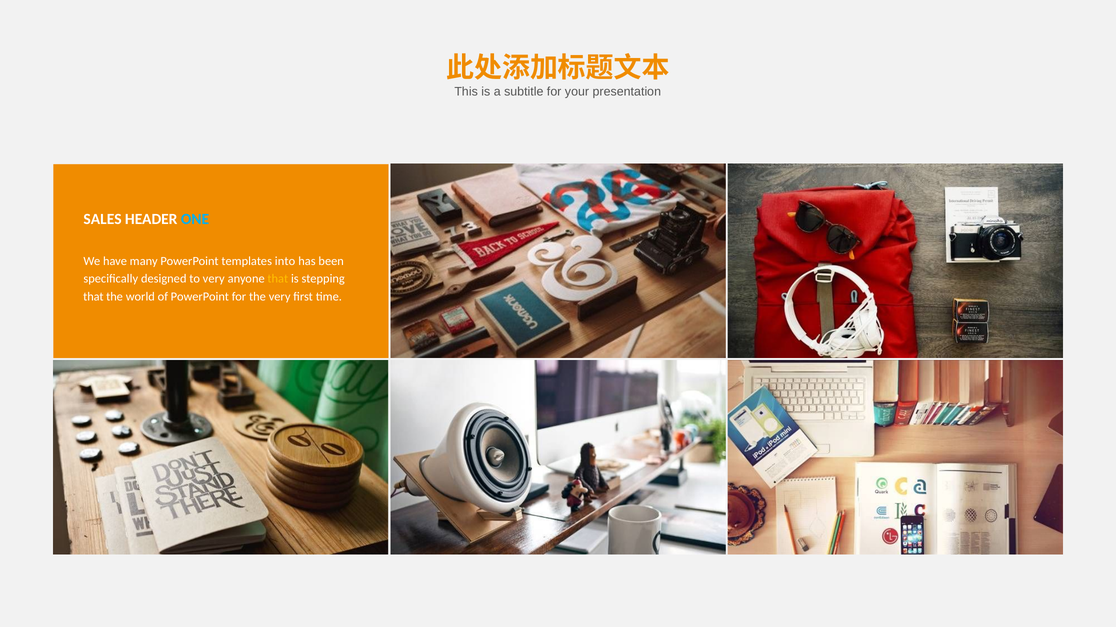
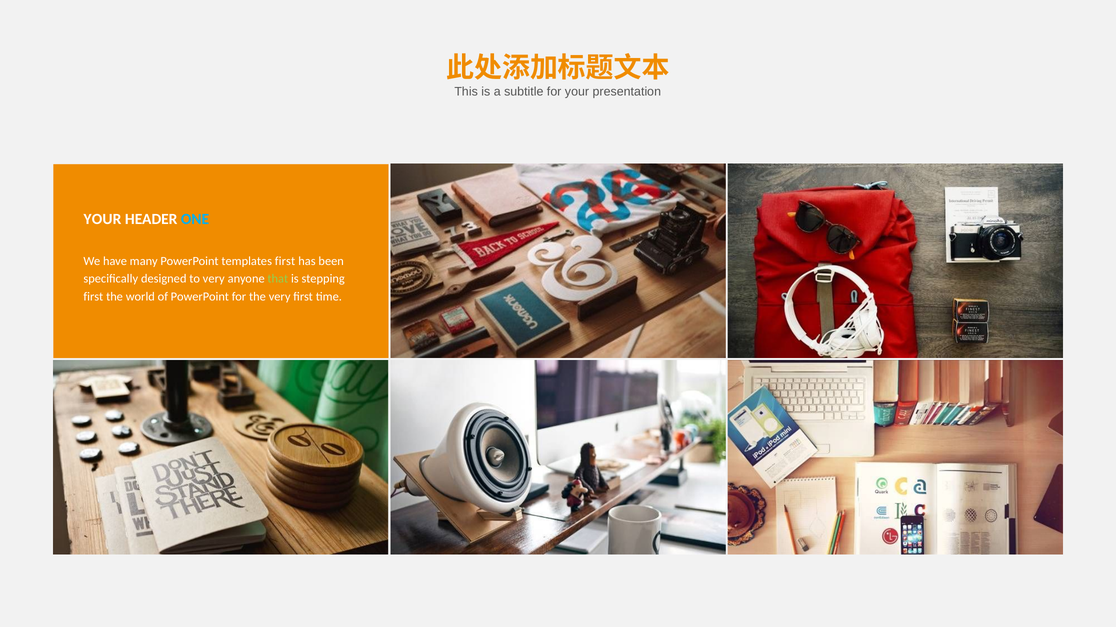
SALES at (103, 219): SALES -> YOUR
templates into: into -> first
that at (278, 279) colour: yellow -> light green
that at (93, 297): that -> first
